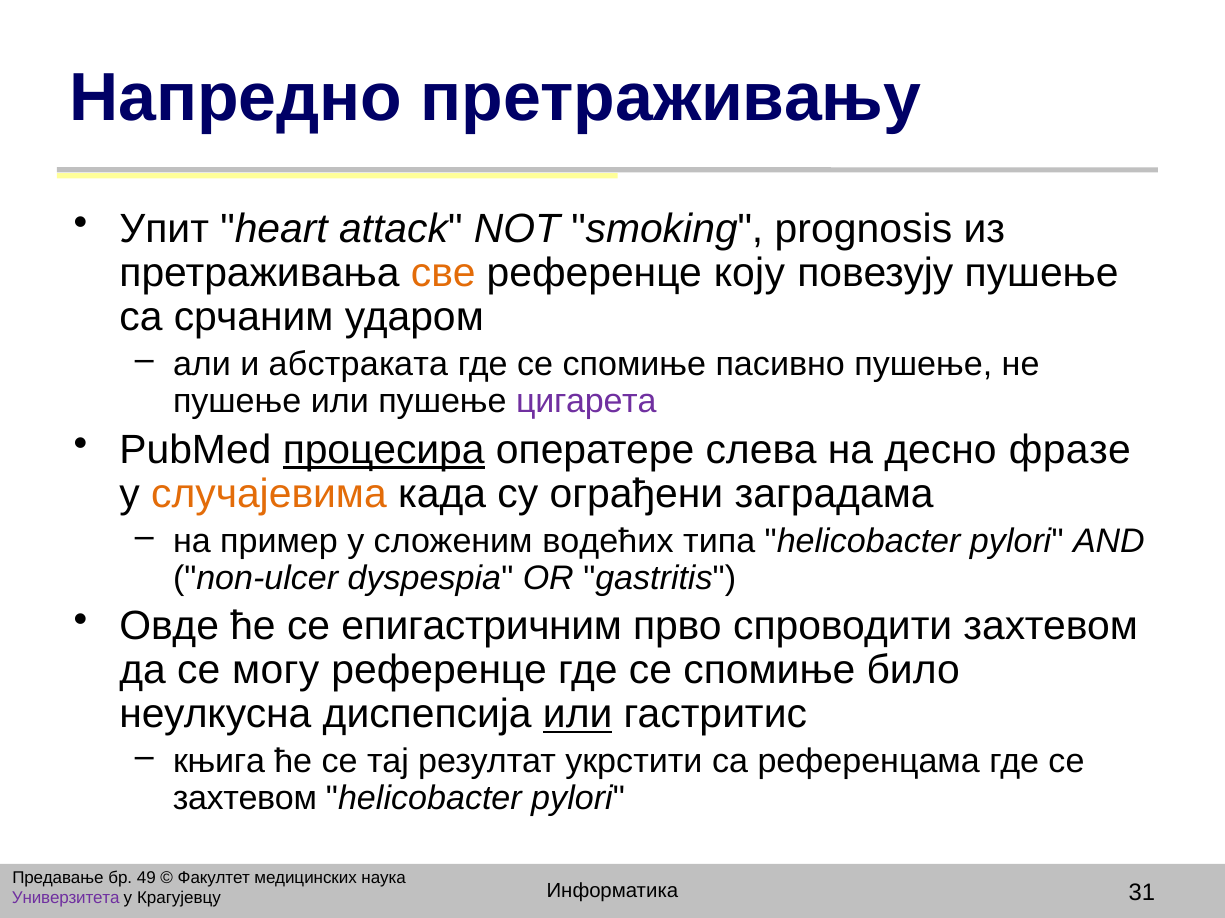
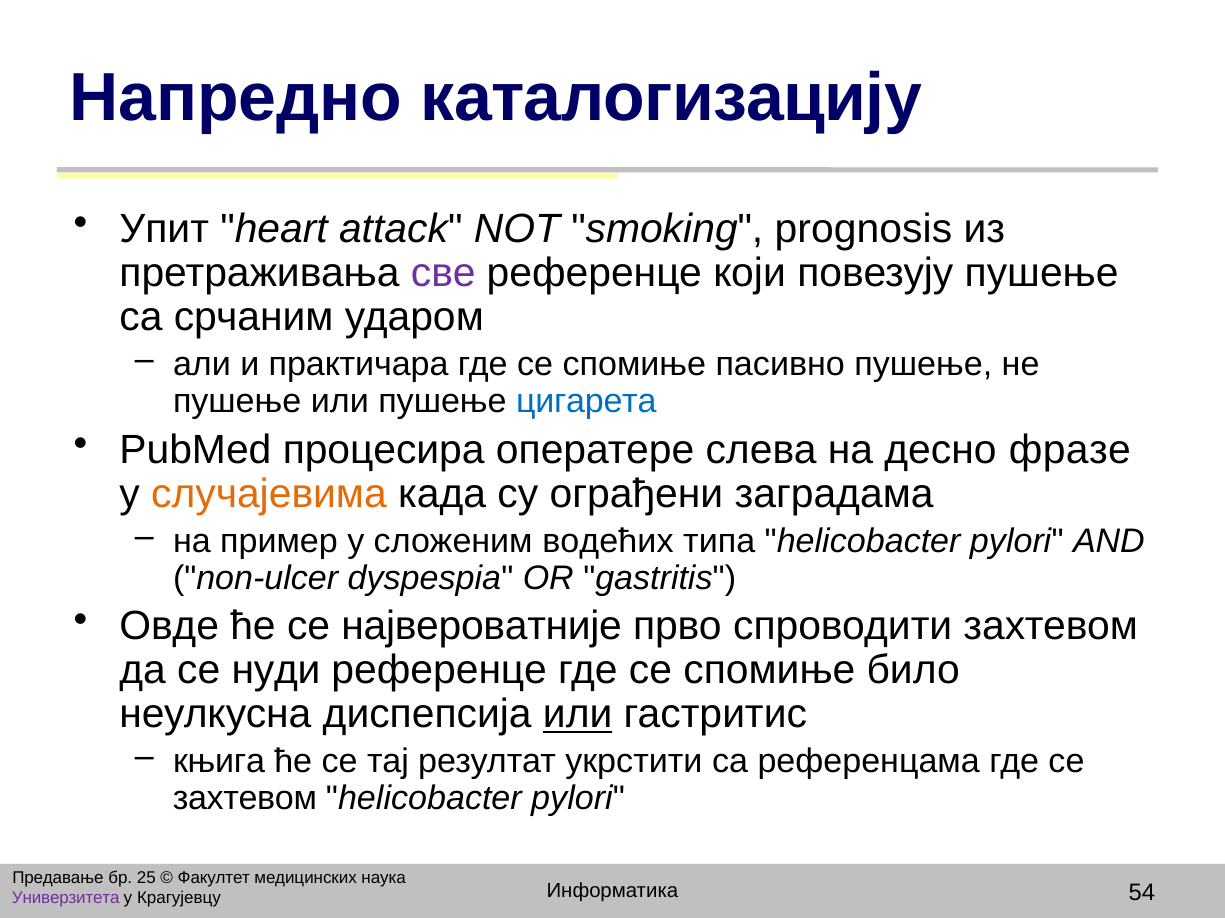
претраживању: претраживању -> каталогизацију
све colour: orange -> purple
коју: коју -> који
абстраката: абстраката -> практичара
цигарета colour: purple -> blue
процесира underline: present -> none
епигастричним: епигастричним -> највероватније
могу: могу -> нуди
49: 49 -> 25
31: 31 -> 54
